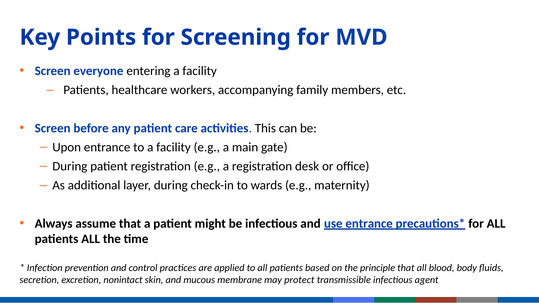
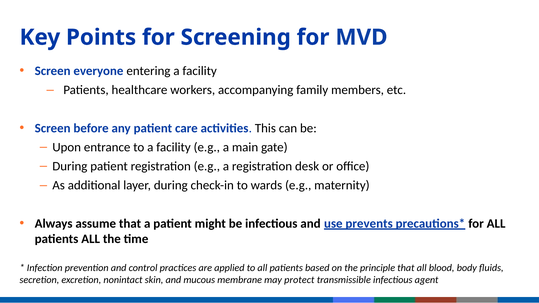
use entrance: entrance -> prevents
